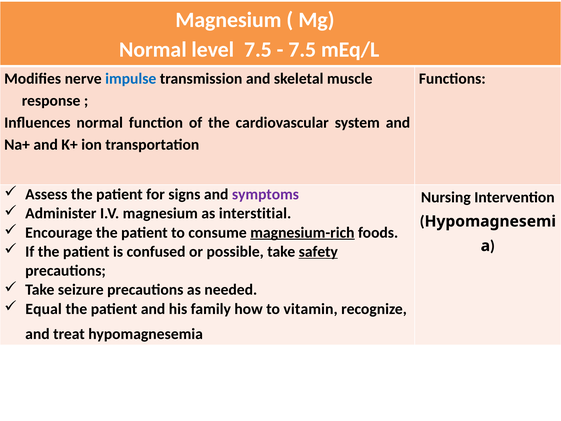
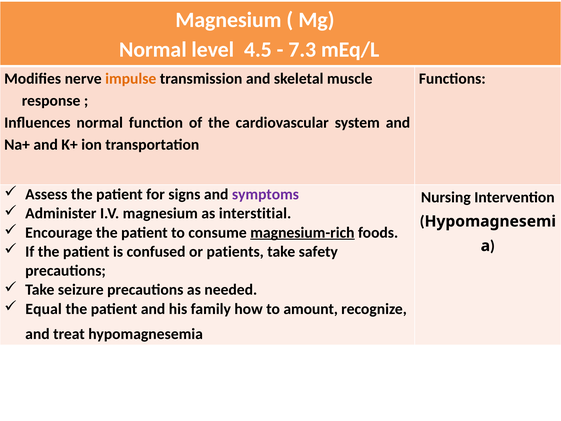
level 7.5: 7.5 -> 4.5
7.5 at (302, 50): 7.5 -> 7.3
impulse colour: blue -> orange
possible: possible -> patients
safety underline: present -> none
vitamin: vitamin -> amount
